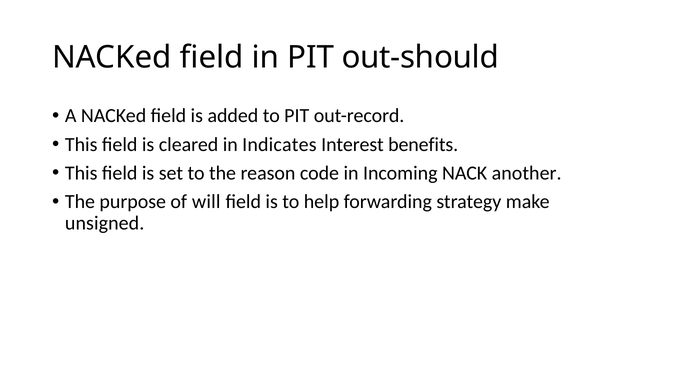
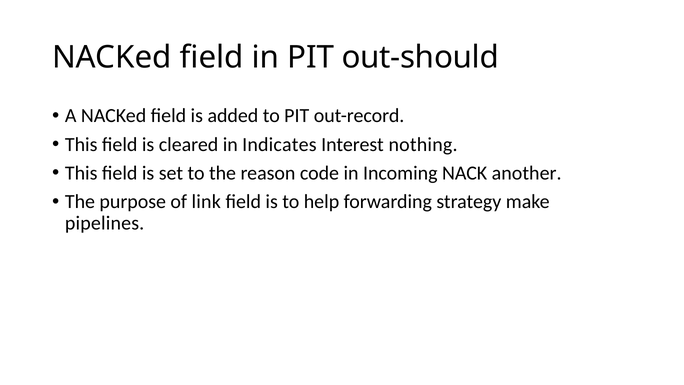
benefits: benefits -> nothing
will: will -> link
unsigned: unsigned -> pipelines
